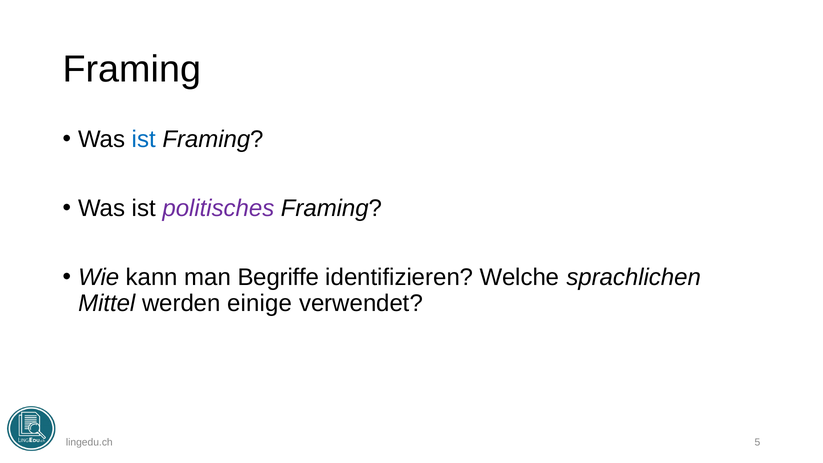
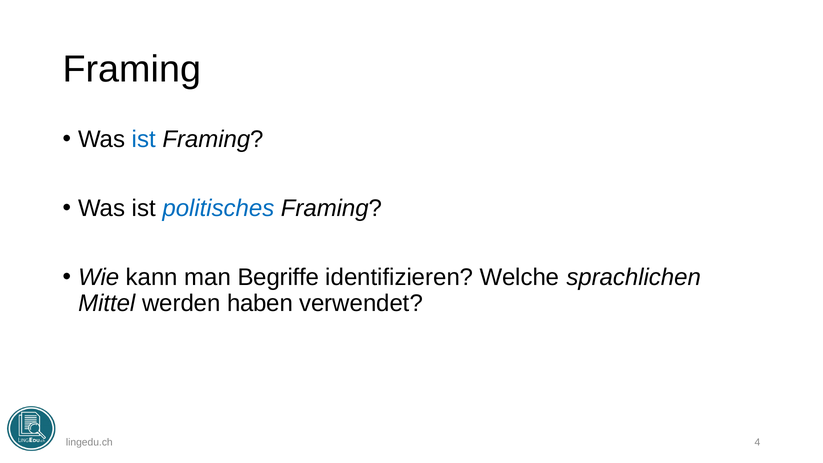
politisches colour: purple -> blue
einige: einige -> haben
5: 5 -> 4
